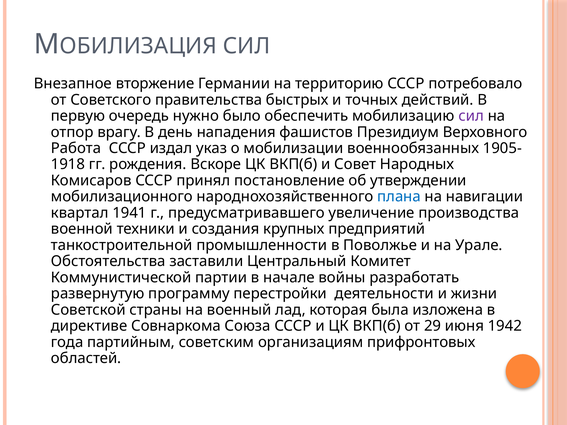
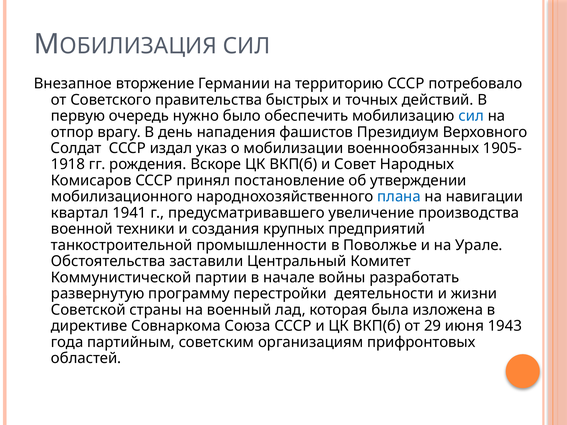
сил at (471, 116) colour: purple -> blue
Работа: Работа -> Солдат
1942: 1942 -> 1943
